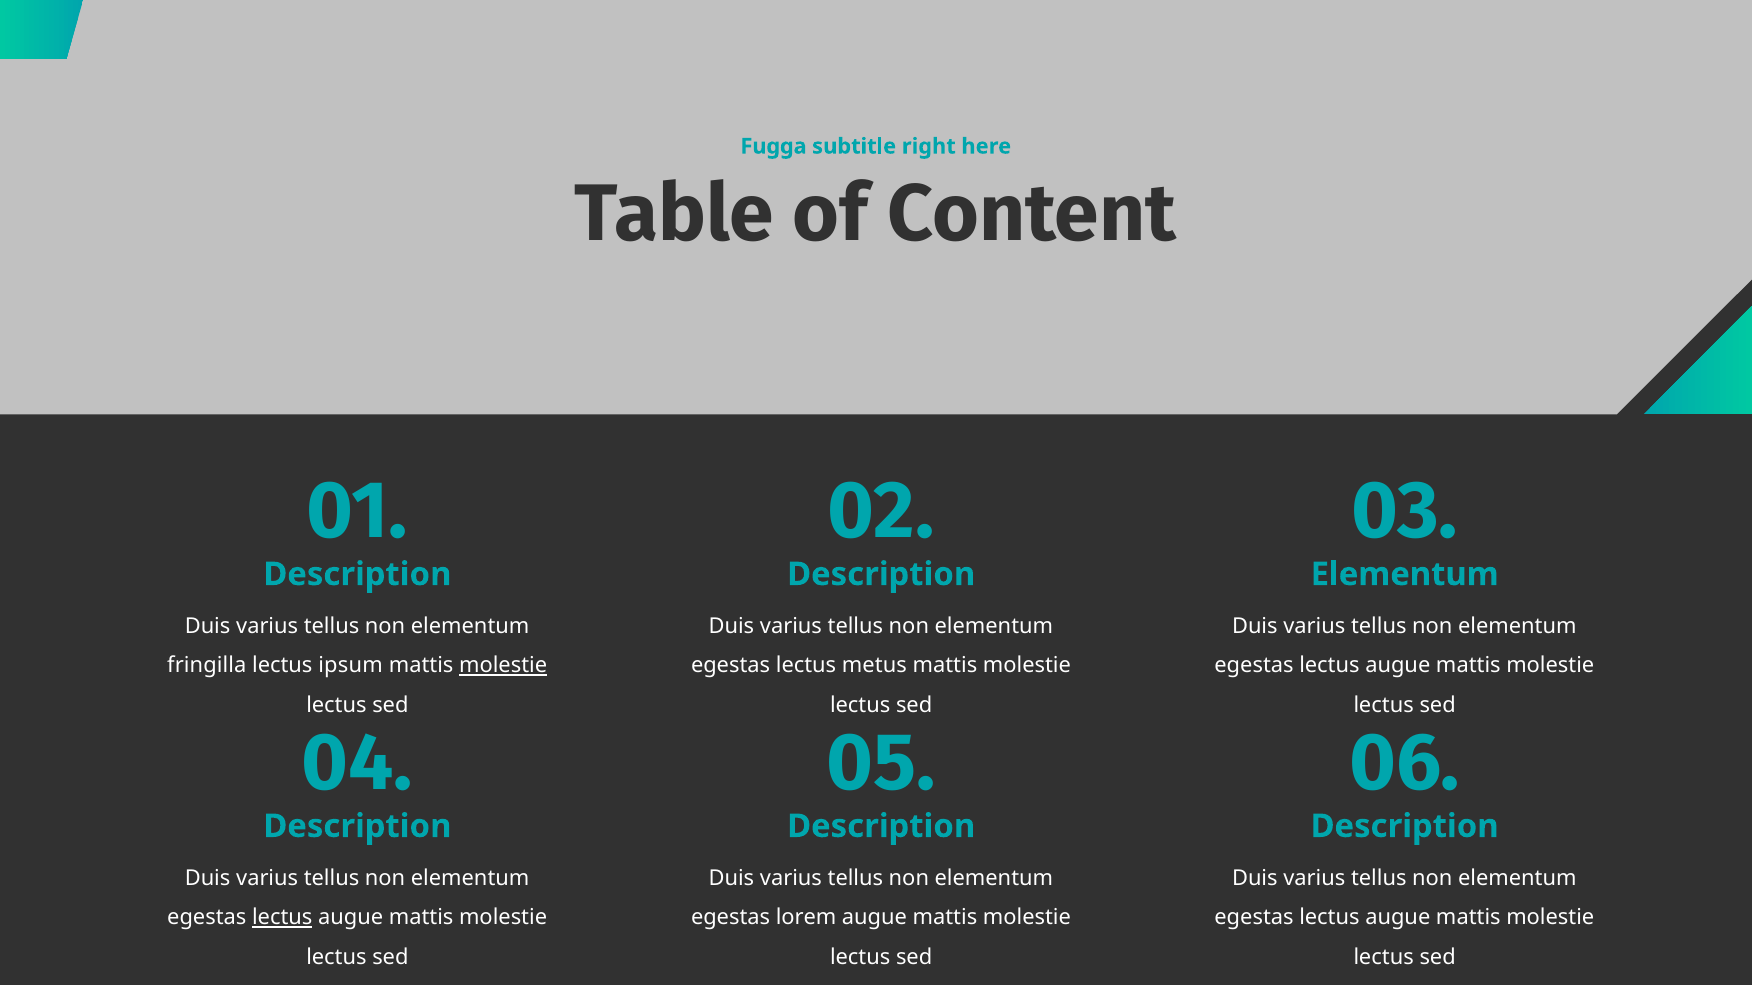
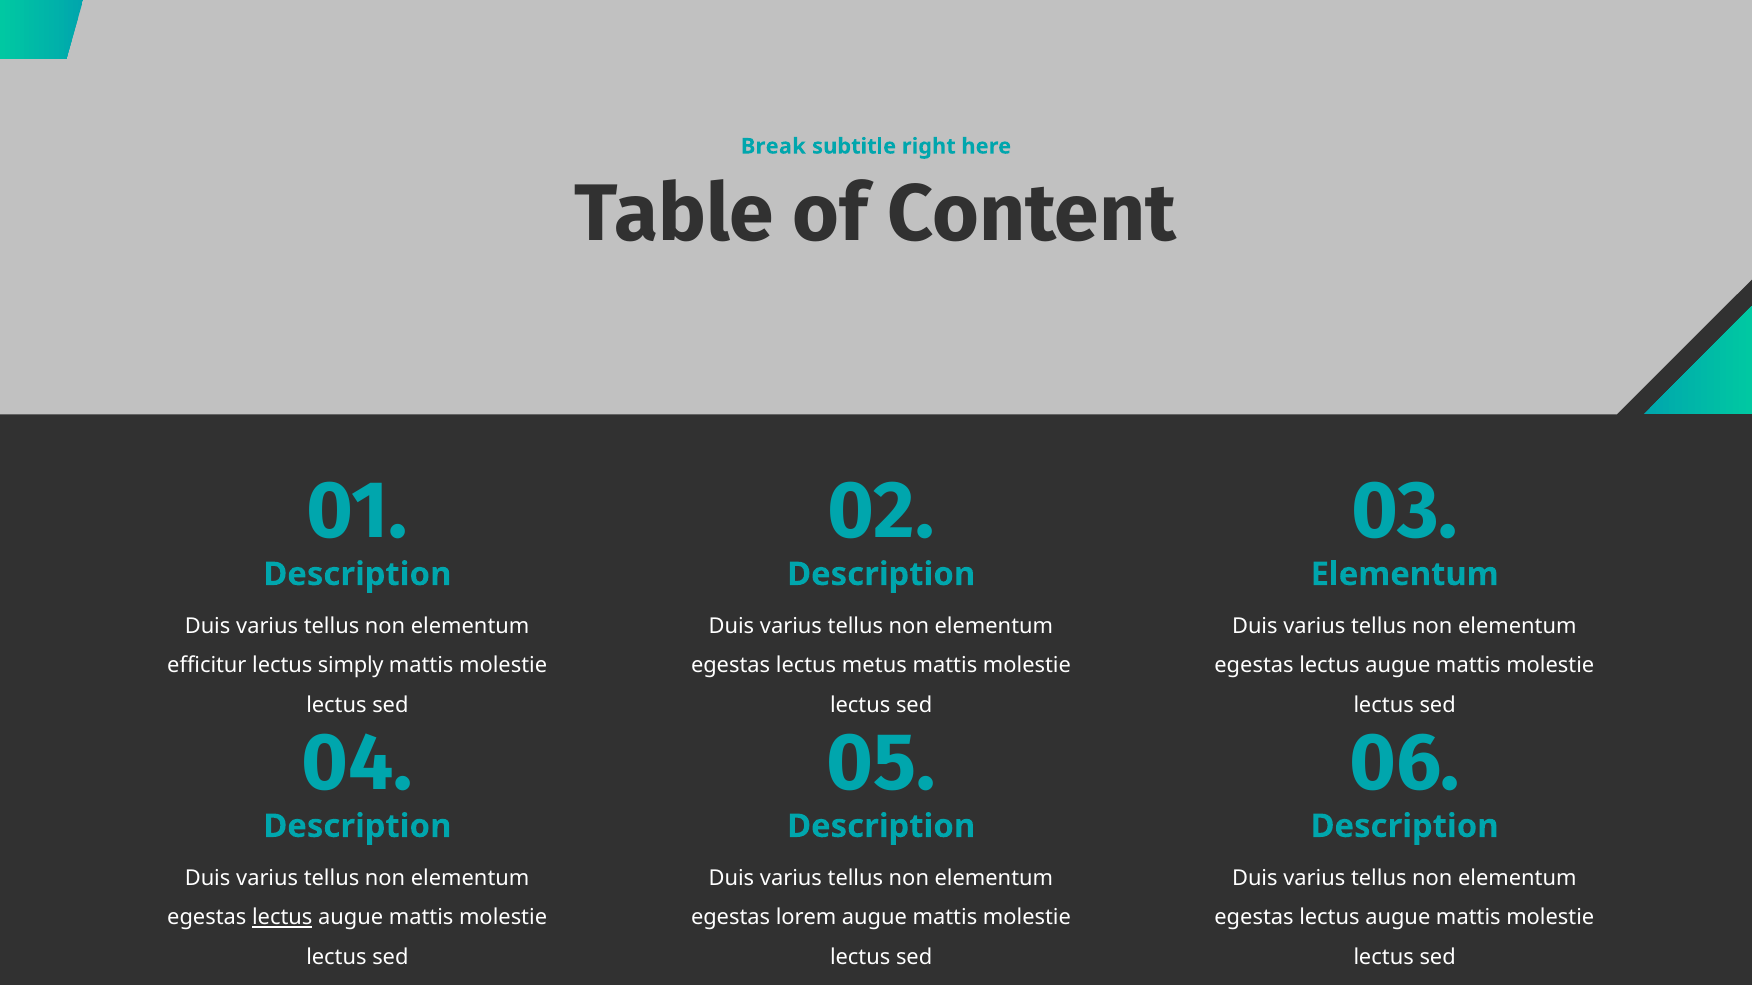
Fugga: Fugga -> Break
fringilla: fringilla -> efficitur
ipsum: ipsum -> simply
molestie at (503, 666) underline: present -> none
